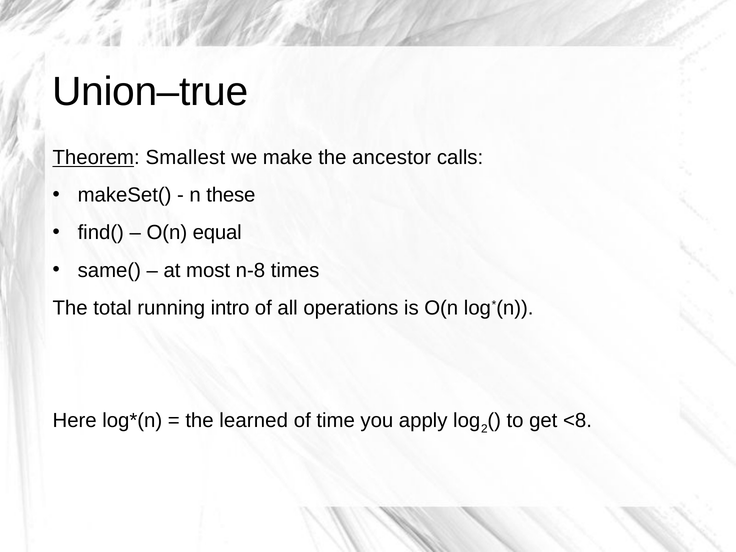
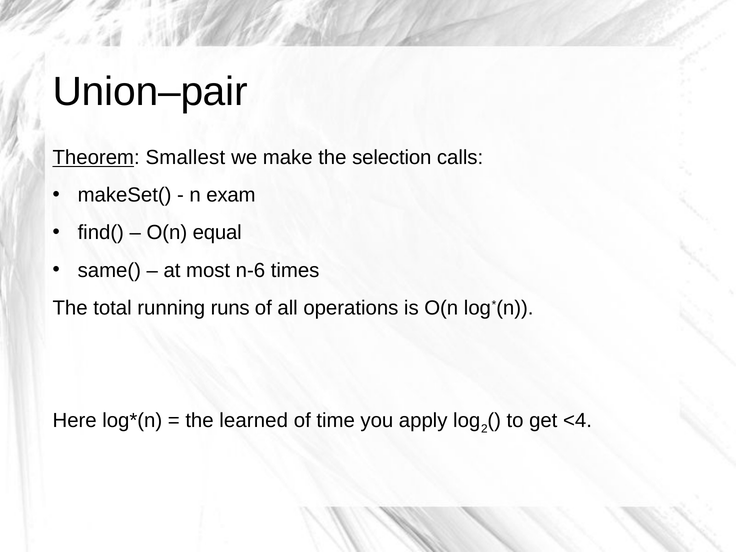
Union–true: Union–true -> Union–pair
ancestor: ancestor -> selection
these: these -> exam
n-8: n-8 -> n-6
intro: intro -> runs
<8: <8 -> <4
